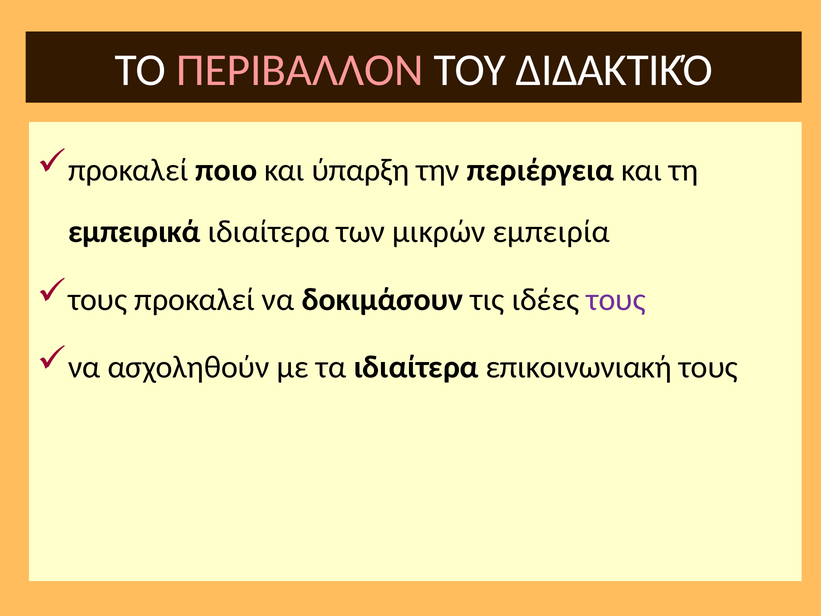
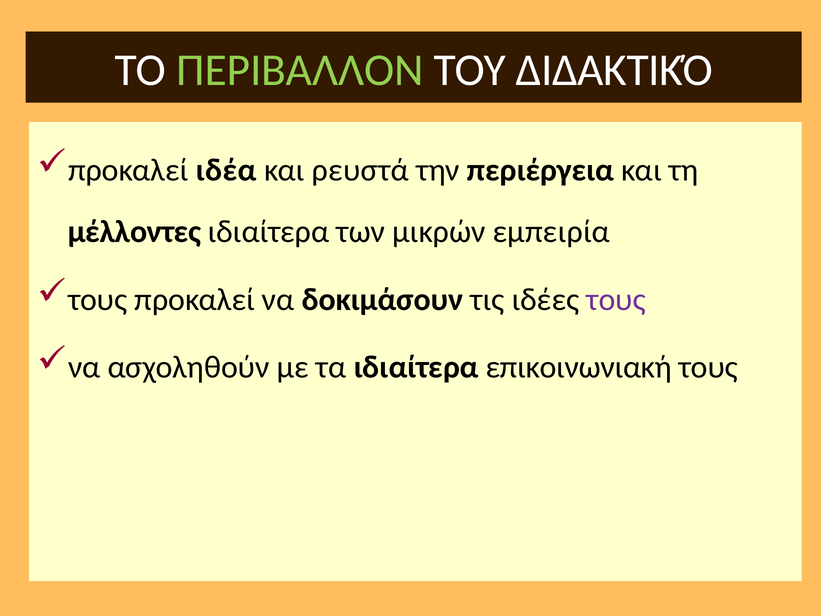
ΠΕΡΙΒΑΛΛΟΝ colour: pink -> light green
ποιο: ποιο -> ιδέα
ύπαρξη: ύπαρξη -> ρευστά
εμπειρικά: εμπειρικά -> μέλλοντες
